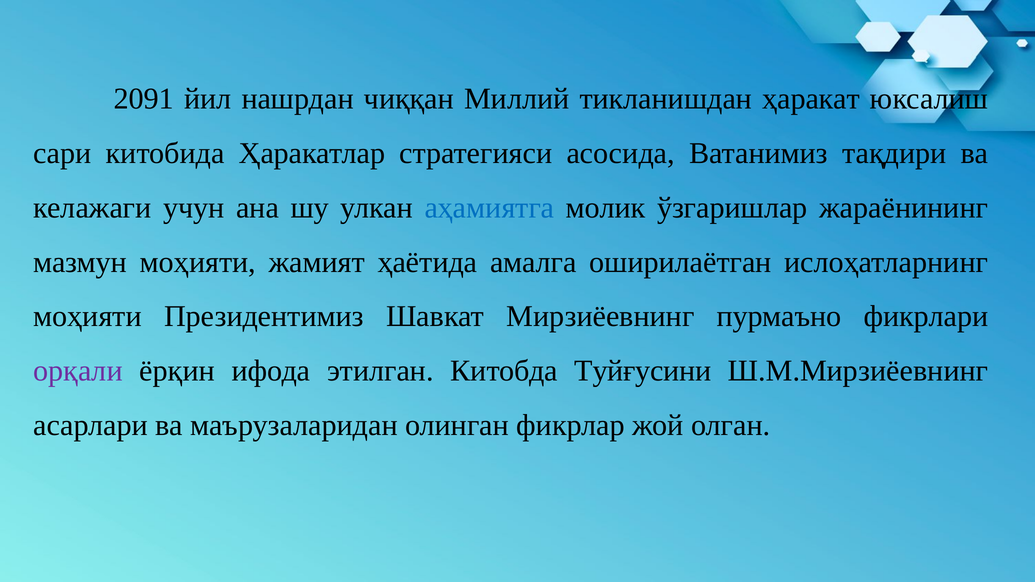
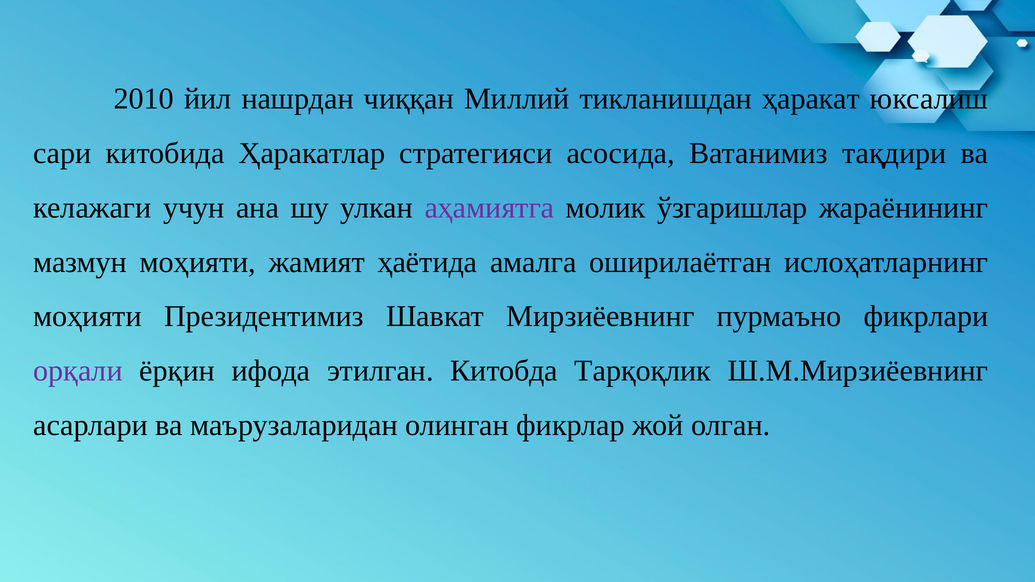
2091: 2091 -> 2010
аҳамиятга colour: blue -> purple
Туйғусини: Туйғусини -> Тарқоқлик
